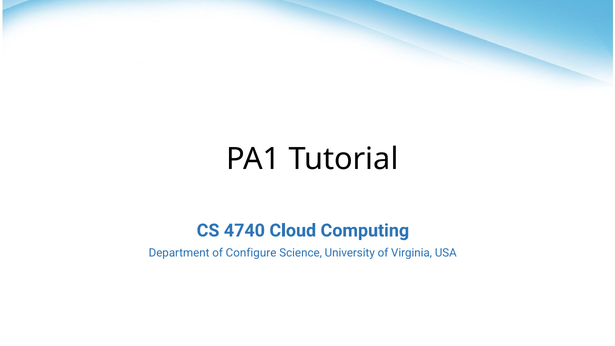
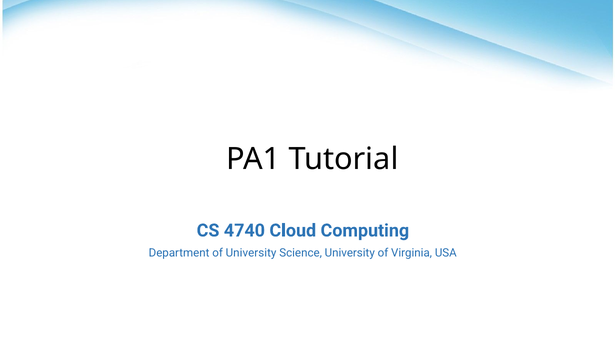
of Configure: Configure -> University
